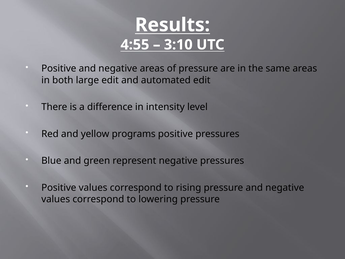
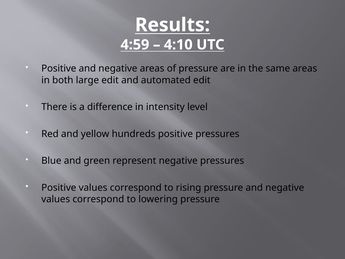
4:55: 4:55 -> 4:59
3:10: 3:10 -> 4:10
programs: programs -> hundreds
